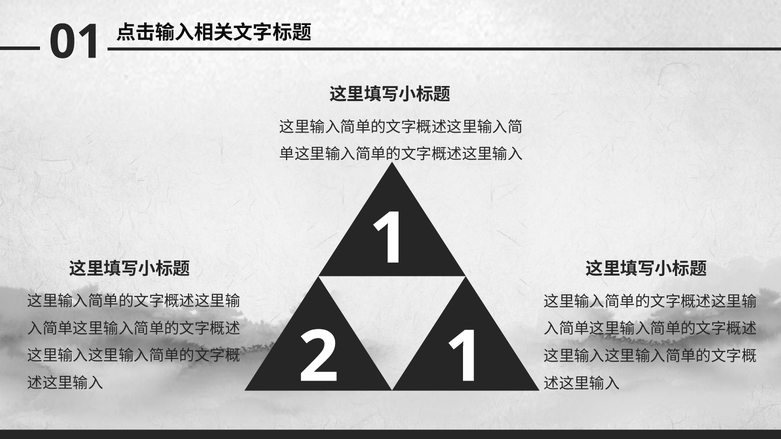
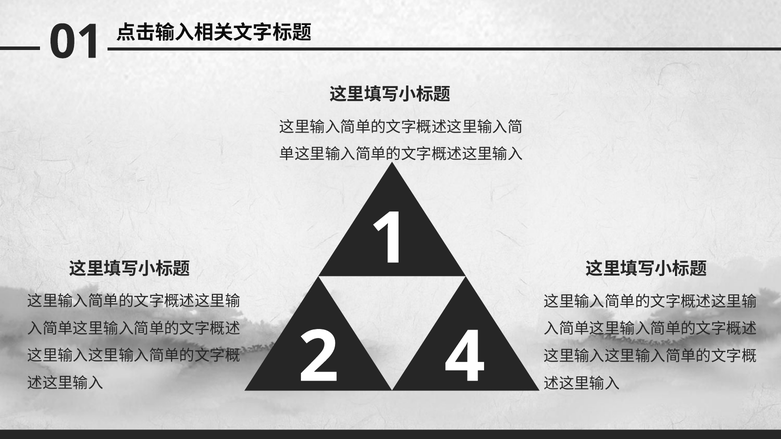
2 1: 1 -> 4
